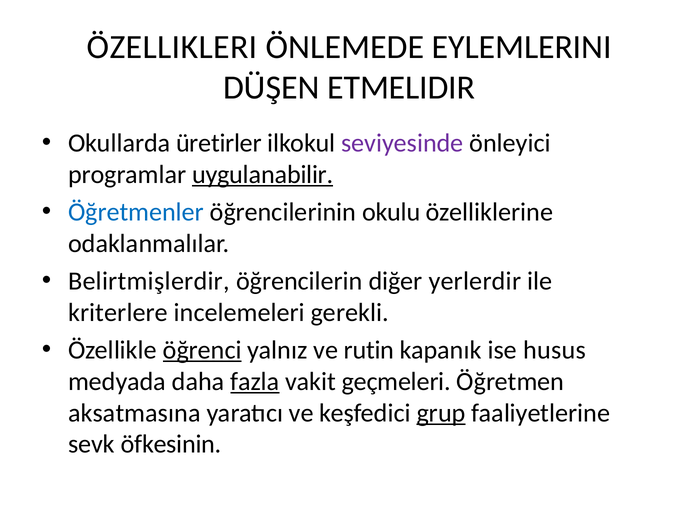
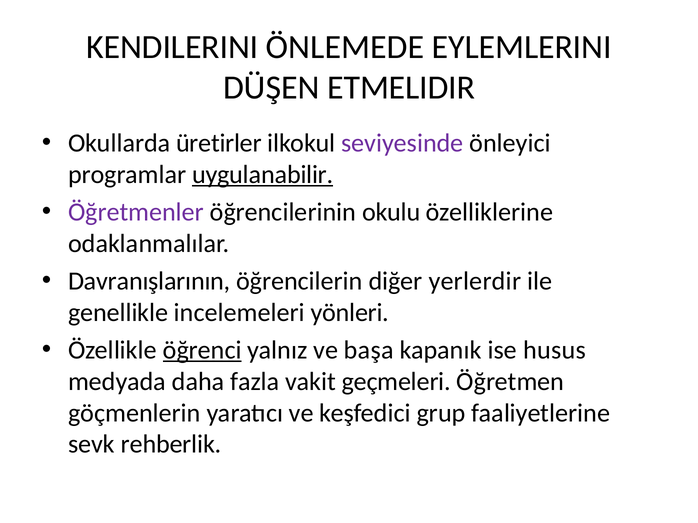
ÖZELLIKLERI: ÖZELLIKLERI -> KENDILERINI
Öğretmenler colour: blue -> purple
Belirtmişlerdir: Belirtmişlerdir -> Davranışlarının
kriterlere: kriterlere -> genellikle
gerekli: gerekli -> yönleri
rutin: rutin -> başa
fazla underline: present -> none
aksatmasına: aksatmasına -> göçmenlerin
grup underline: present -> none
öfkesinin: öfkesinin -> rehberlik
